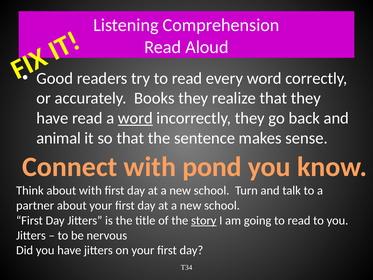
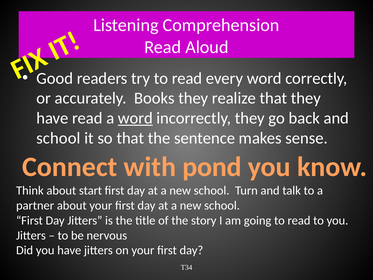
animal at (59, 138): animal -> school
about with: with -> start
story underline: present -> none
